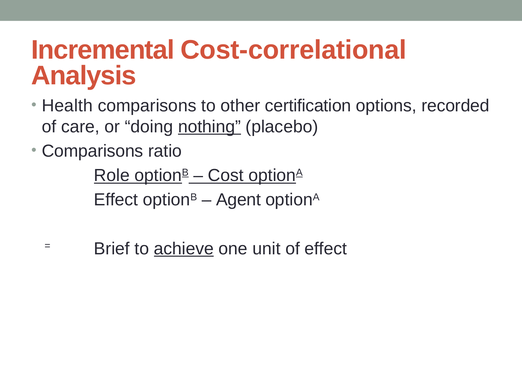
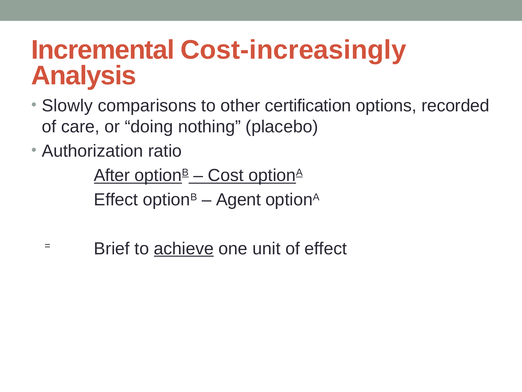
Cost-correlational: Cost-correlational -> Cost-increasingly
Health: Health -> Slowly
nothing underline: present -> none
Comparisons at (93, 151): Comparisons -> Authorization
Role: Role -> After
